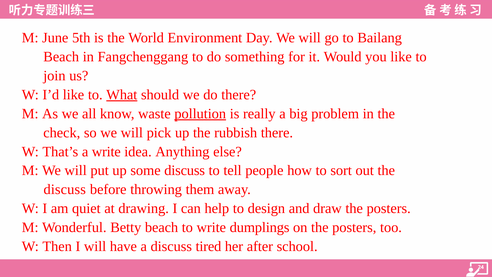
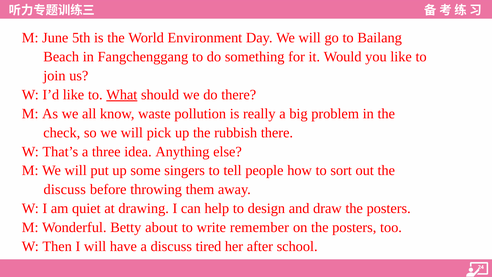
pollution underline: present -> none
a write: write -> three
some discuss: discuss -> singers
Betty beach: beach -> about
dumplings: dumplings -> remember
